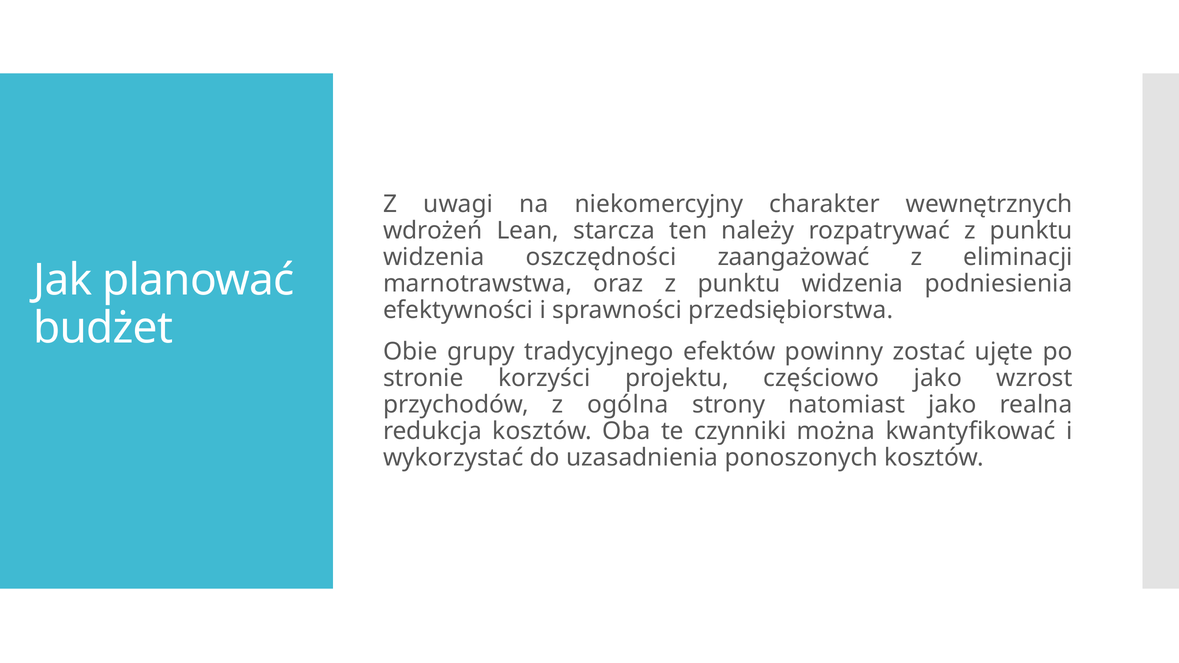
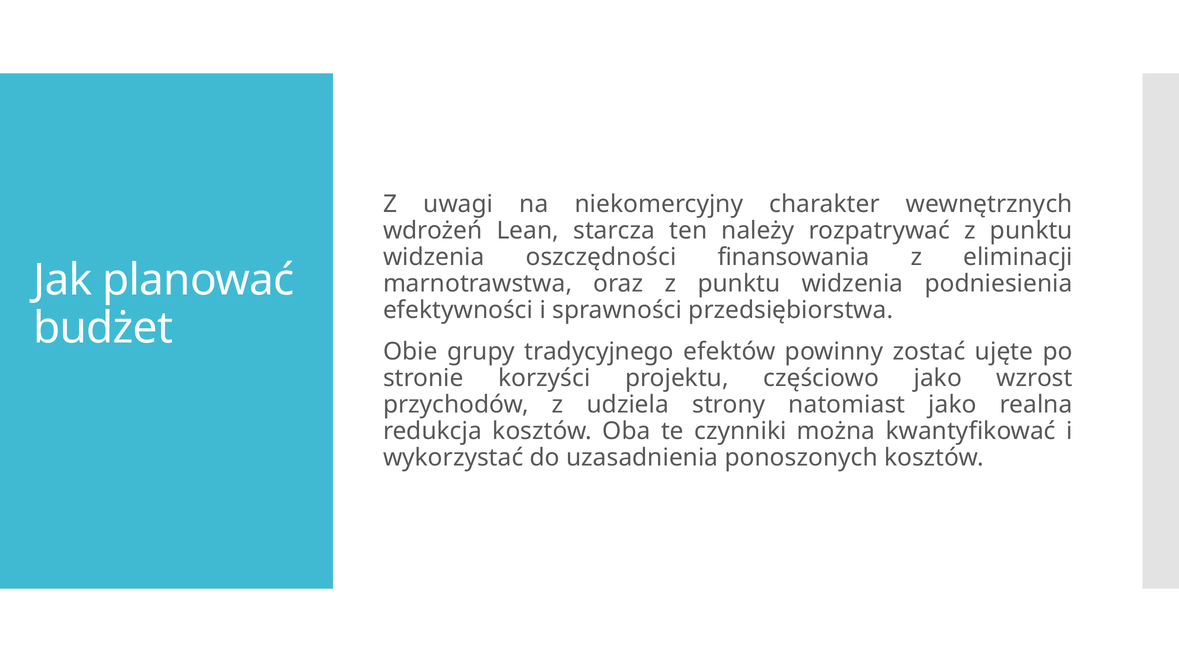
zaangażować: zaangażować -> finansowania
ogólna: ogólna -> udziela
